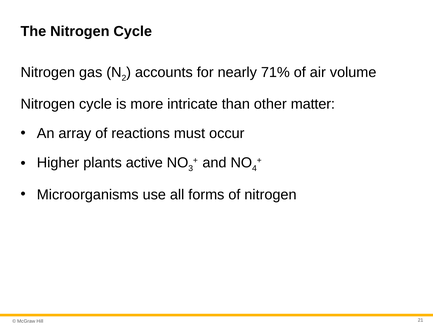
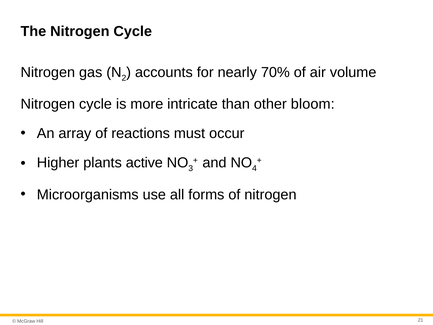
71%: 71% -> 70%
matter: matter -> bloom
